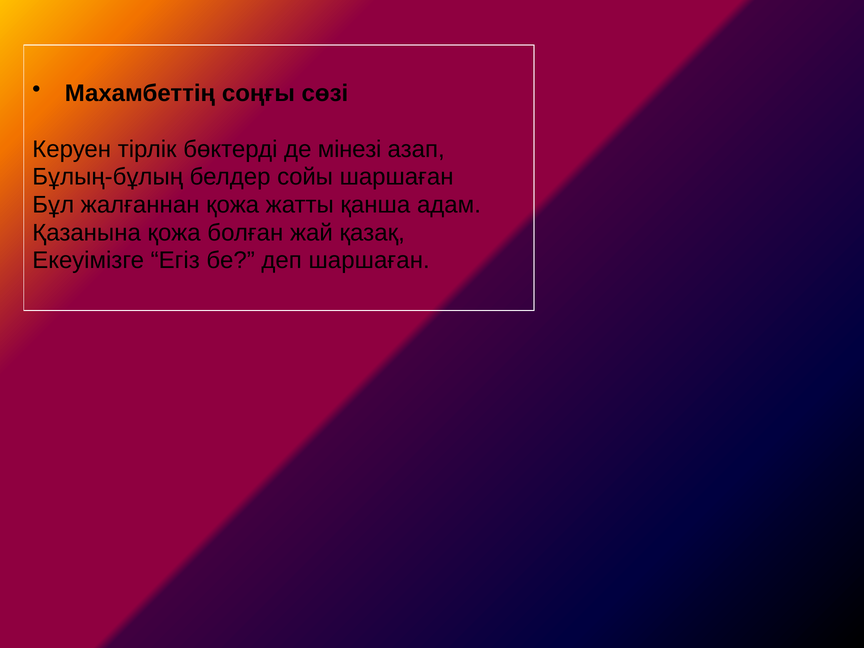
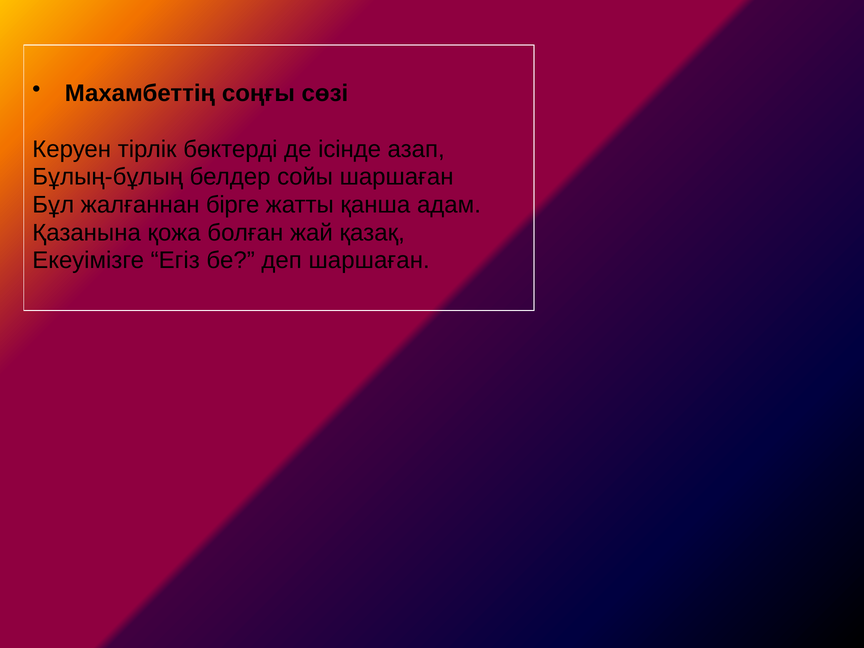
мінезі: мінезі -> ісінде
жалғаннан қожа: қожа -> бірге
